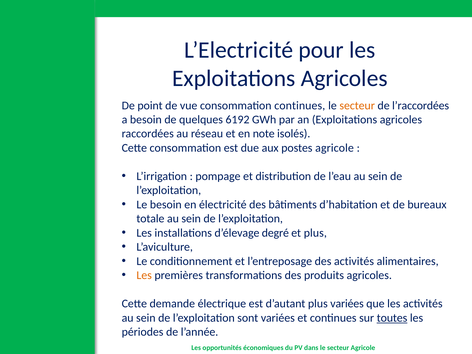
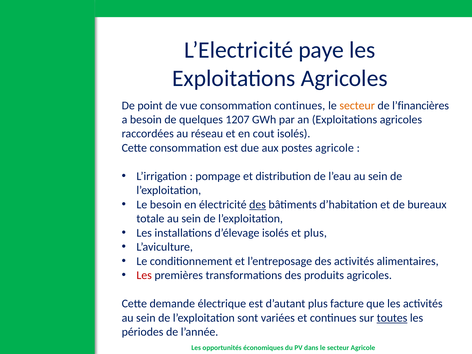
pour: pour -> paye
l’raccordées: l’raccordées -> l’financières
6192: 6192 -> 1207
note: note -> cout
des at (258, 205) underline: none -> present
d’élevage degré: degré -> isolés
Les at (144, 275) colour: orange -> red
plus variées: variées -> facture
